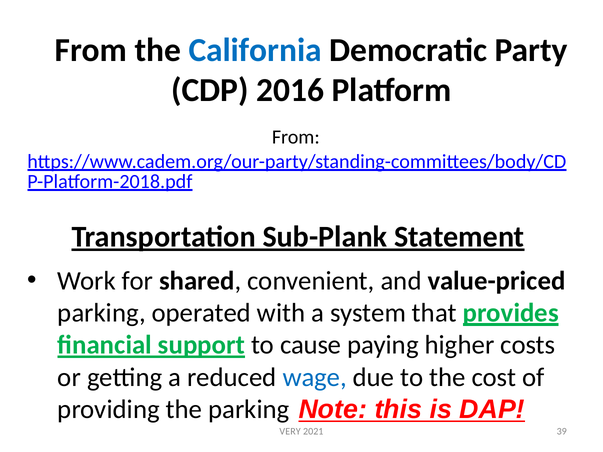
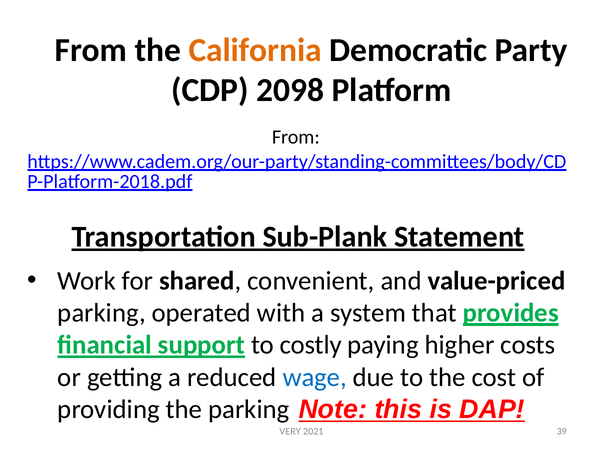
California colour: blue -> orange
2016: 2016 -> 2098
cause: cause -> costly
